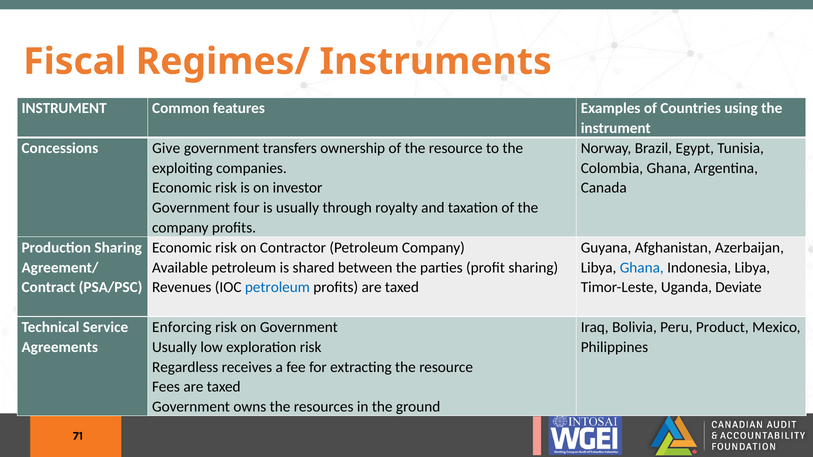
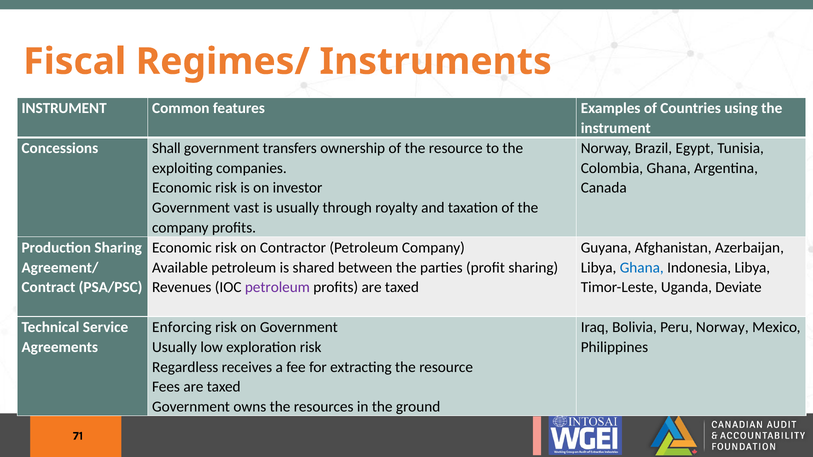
Give: Give -> Shall
four: four -> vast
petroleum at (277, 288) colour: blue -> purple
Peru Product: Product -> Norway
